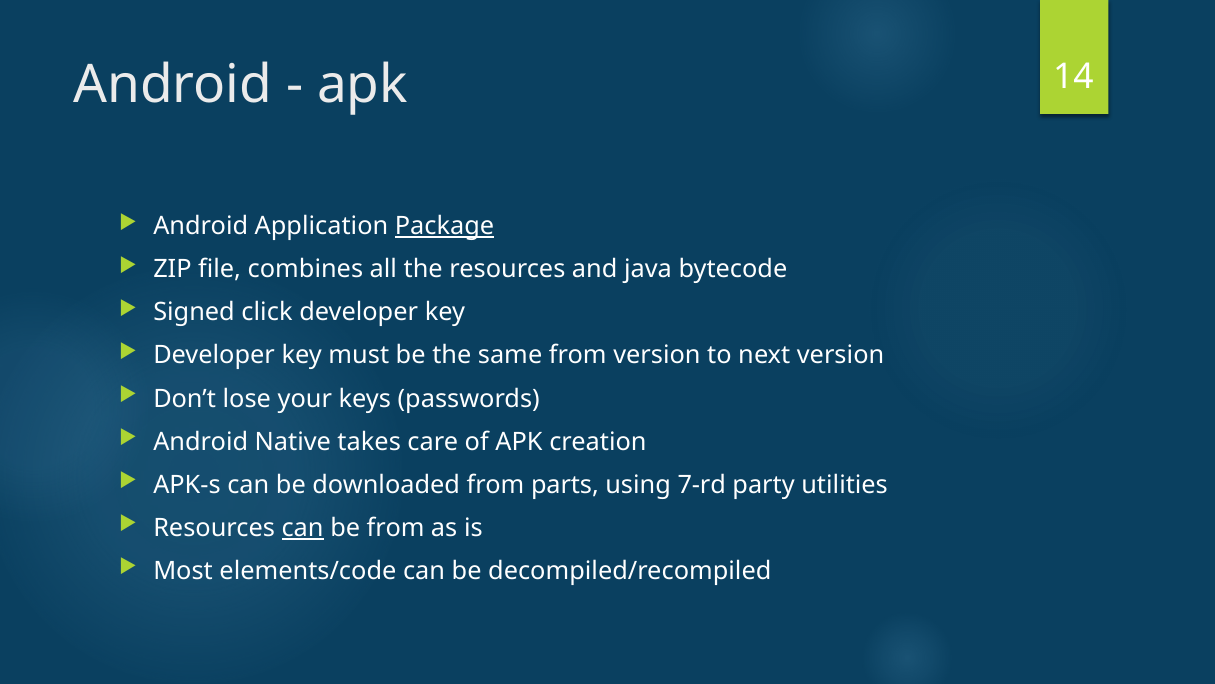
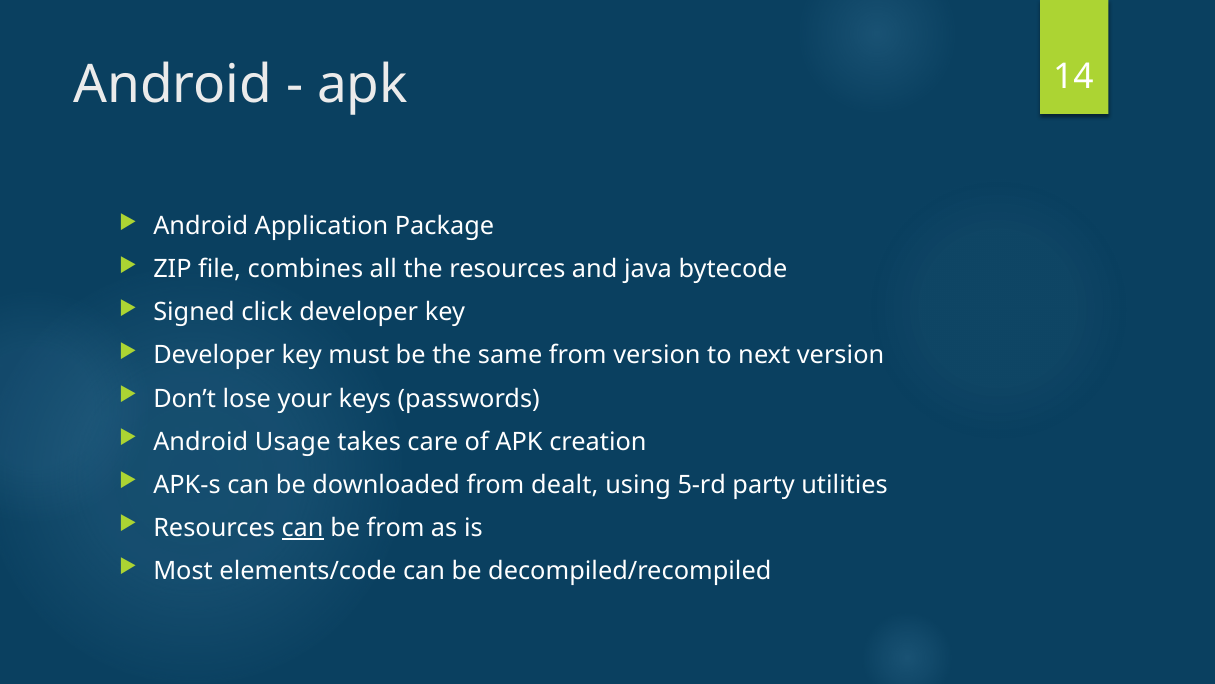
Package underline: present -> none
Native: Native -> Usage
parts: parts -> dealt
7-rd: 7-rd -> 5-rd
